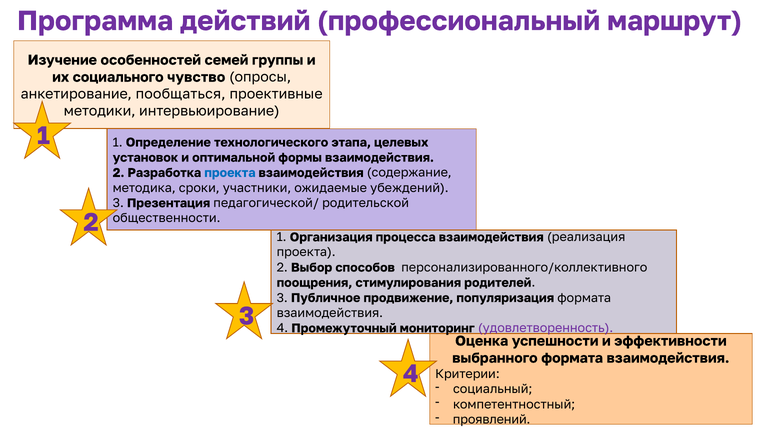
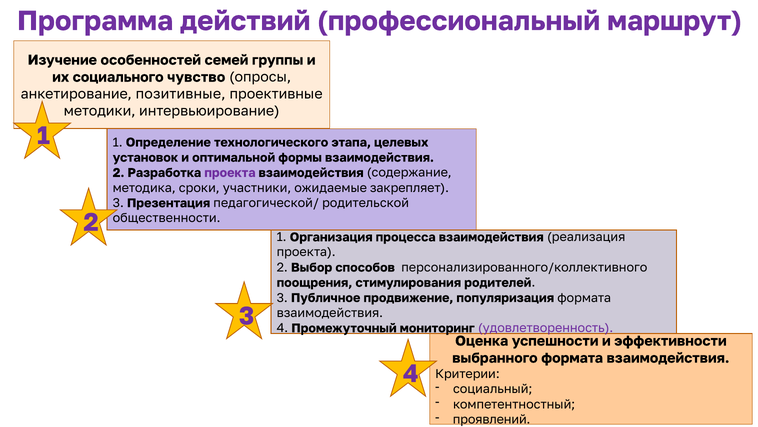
пообщаться: пообщаться -> позитивные
проекта at (230, 172) colour: blue -> purple
убеждений: убеждений -> закрепляет
